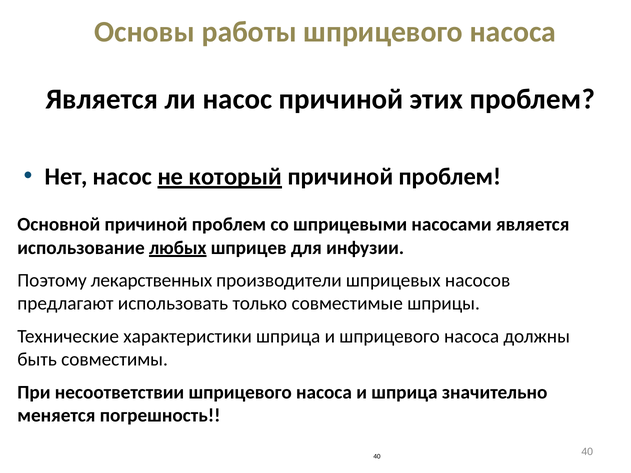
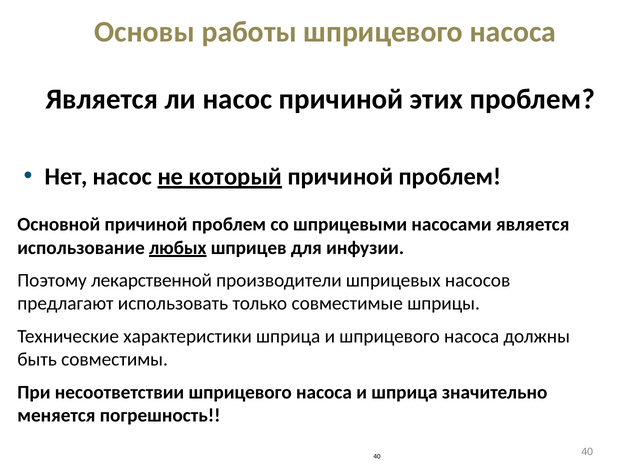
лекарственных: лекарственных -> лекарственной
